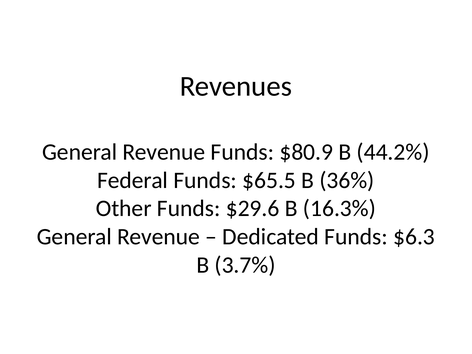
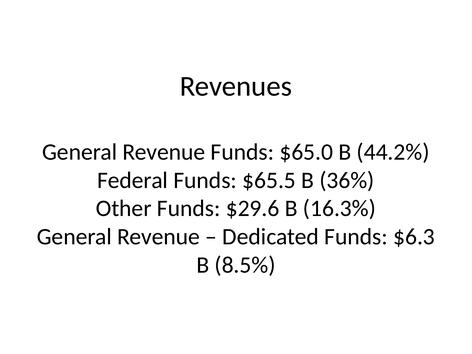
$80.9: $80.9 -> $65.0
3.7%: 3.7% -> 8.5%
